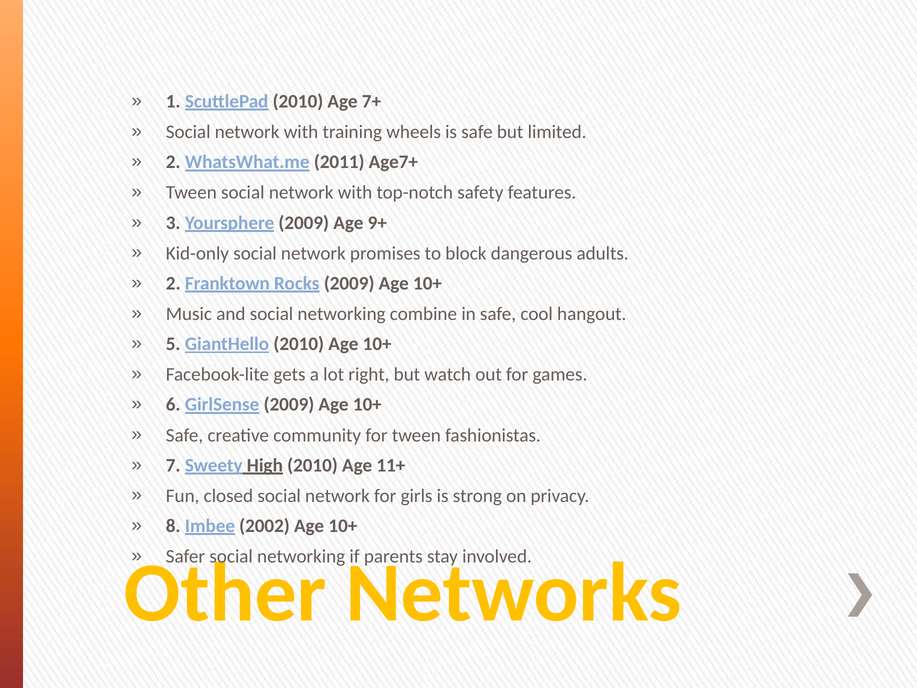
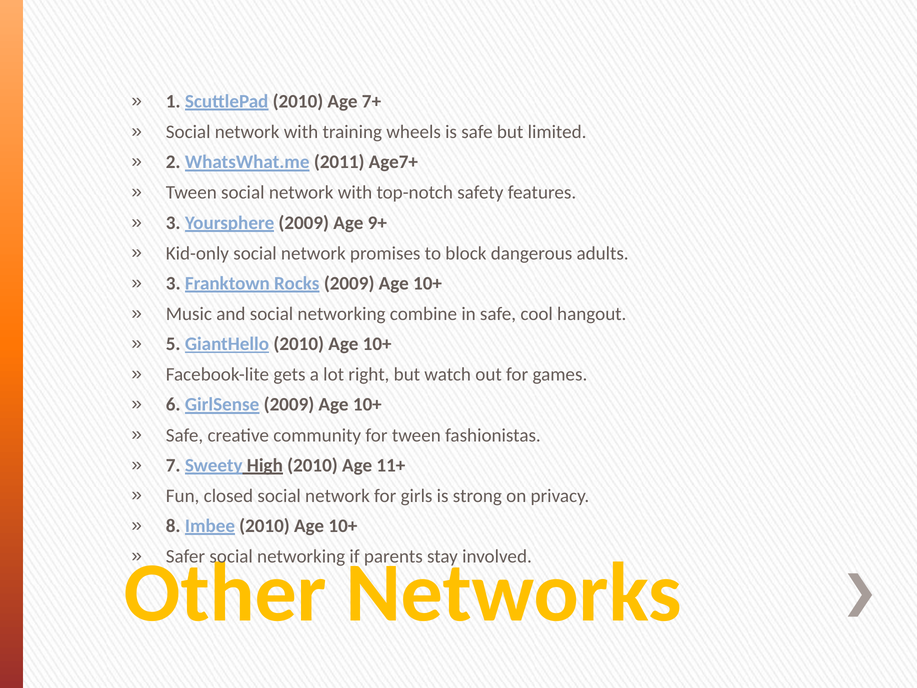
2 at (173, 283): 2 -> 3
Imbee 2002: 2002 -> 2010
